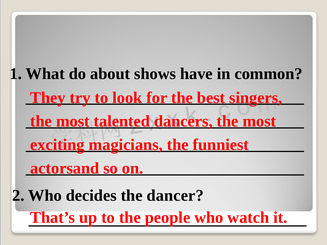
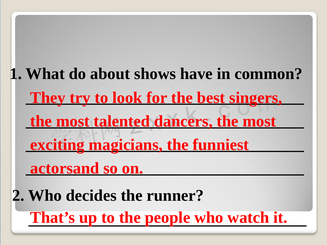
dancer: dancer -> runner
